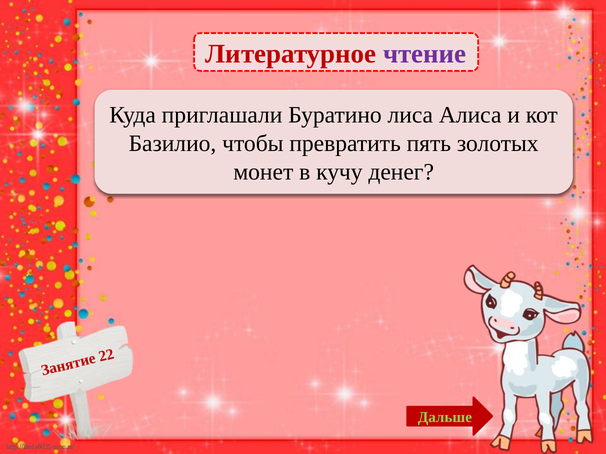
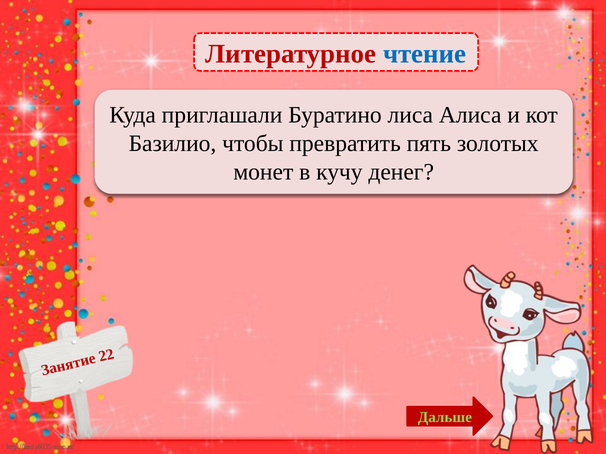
чтение colour: purple -> blue
